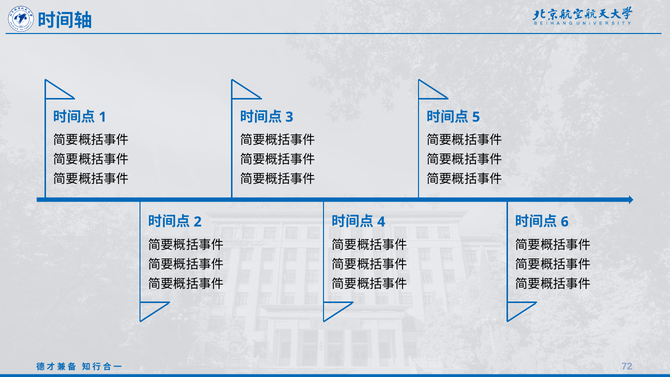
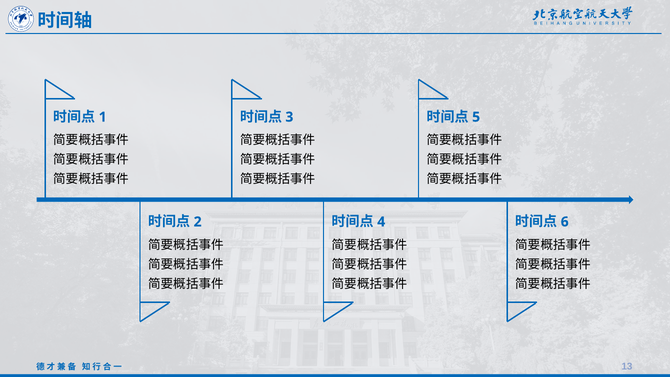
72: 72 -> 13
